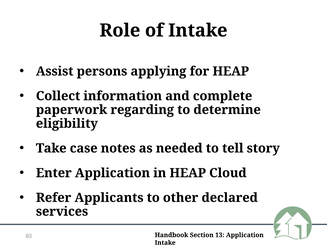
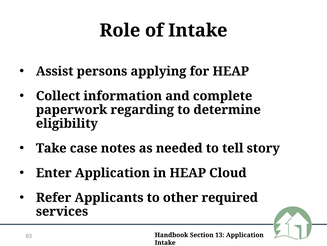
declared: declared -> required
